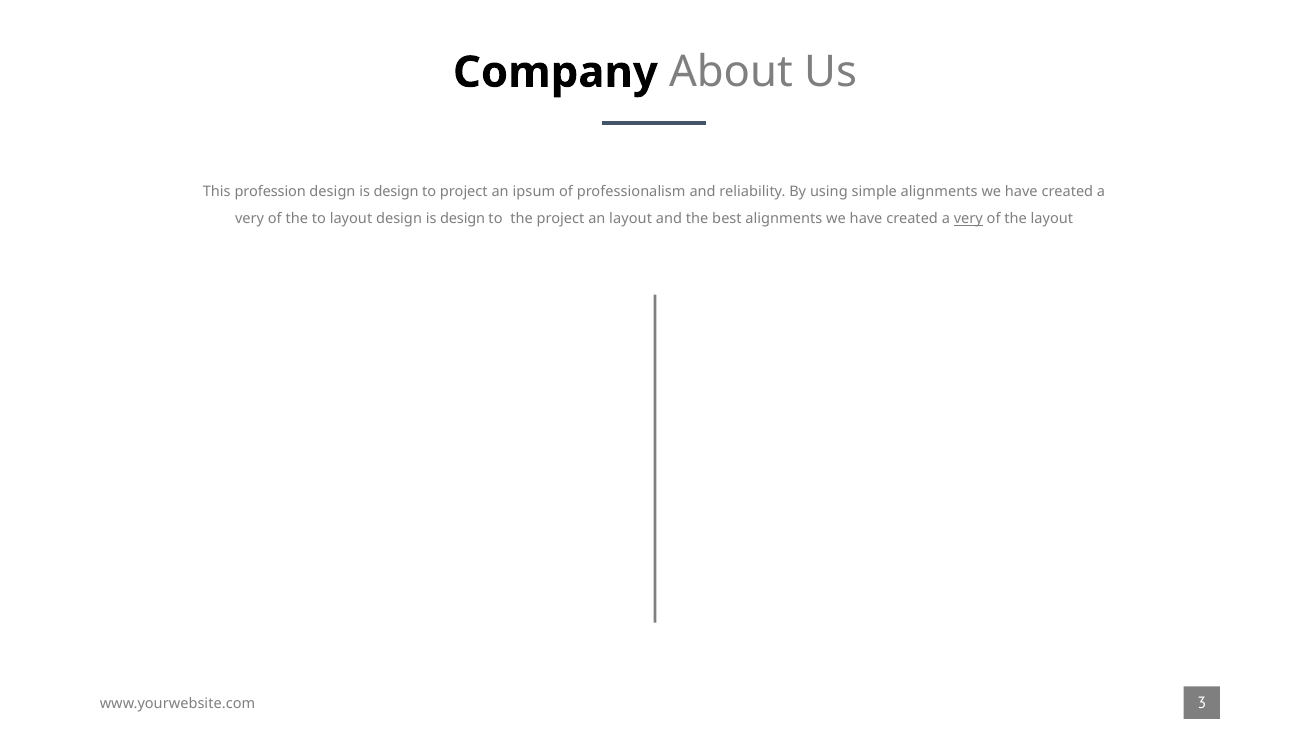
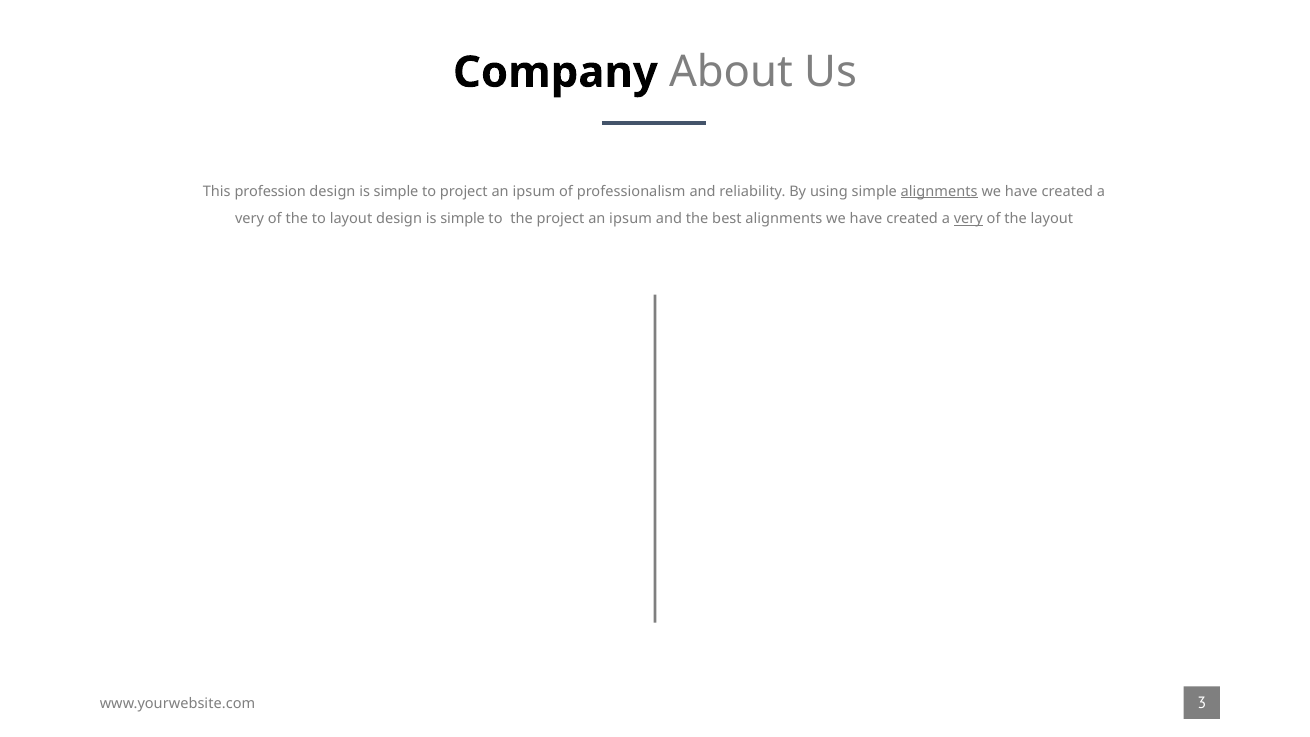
design at (396, 191): design -> simple
alignments at (939, 191) underline: none -> present
layout design is design: design -> simple
the project an layout: layout -> ipsum
